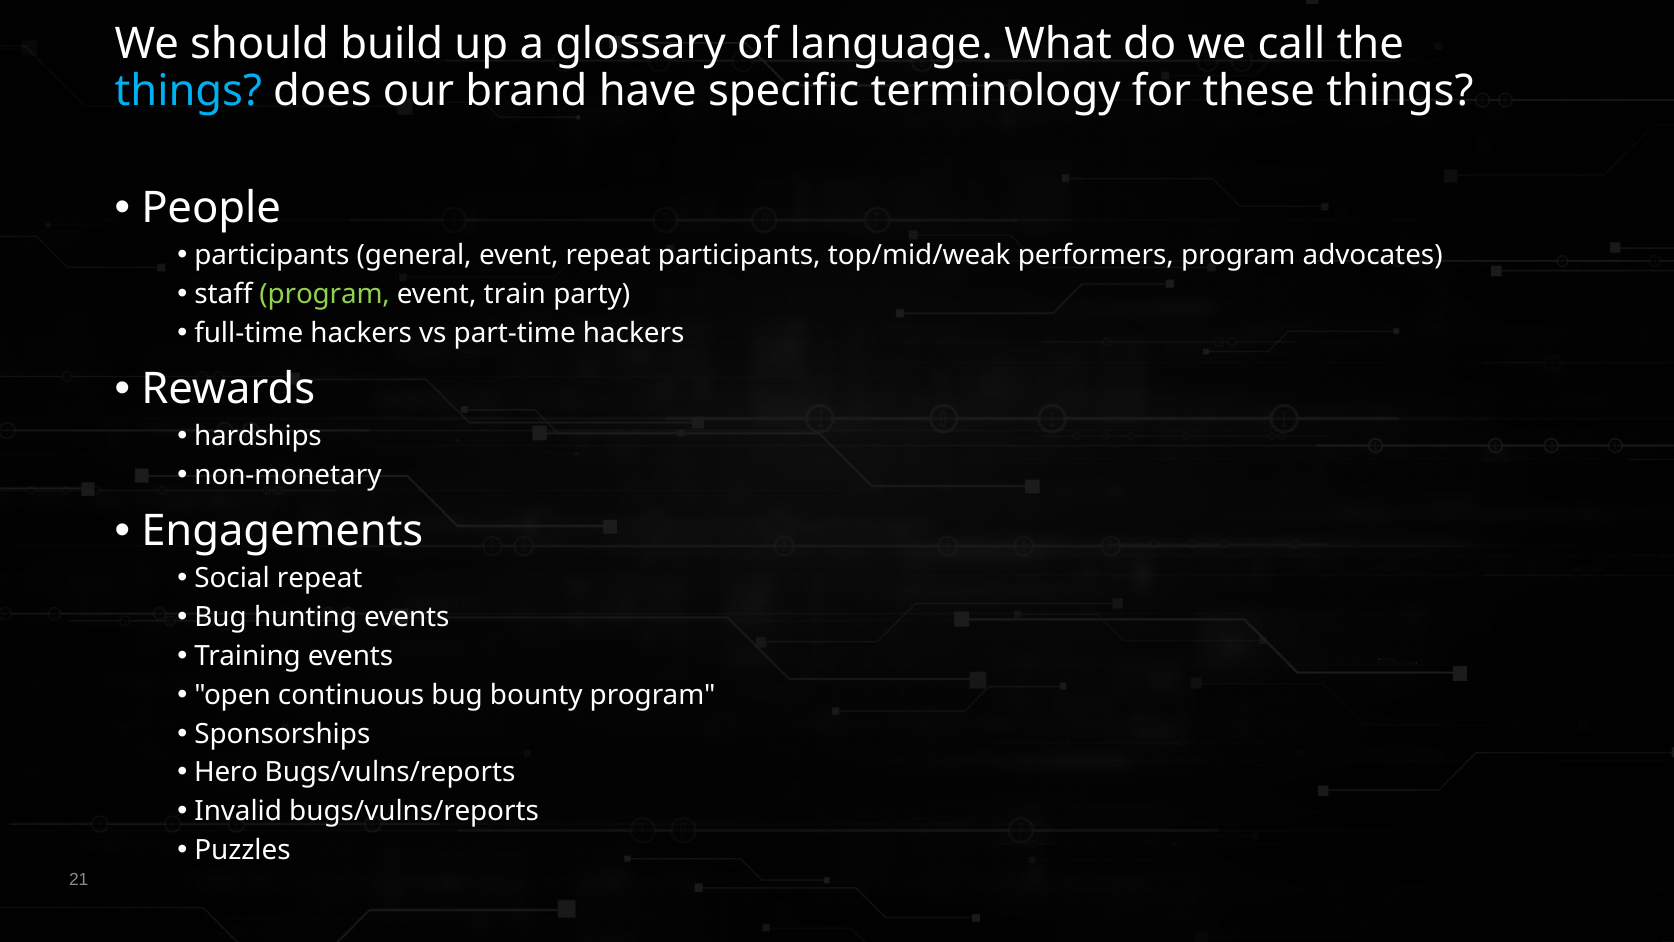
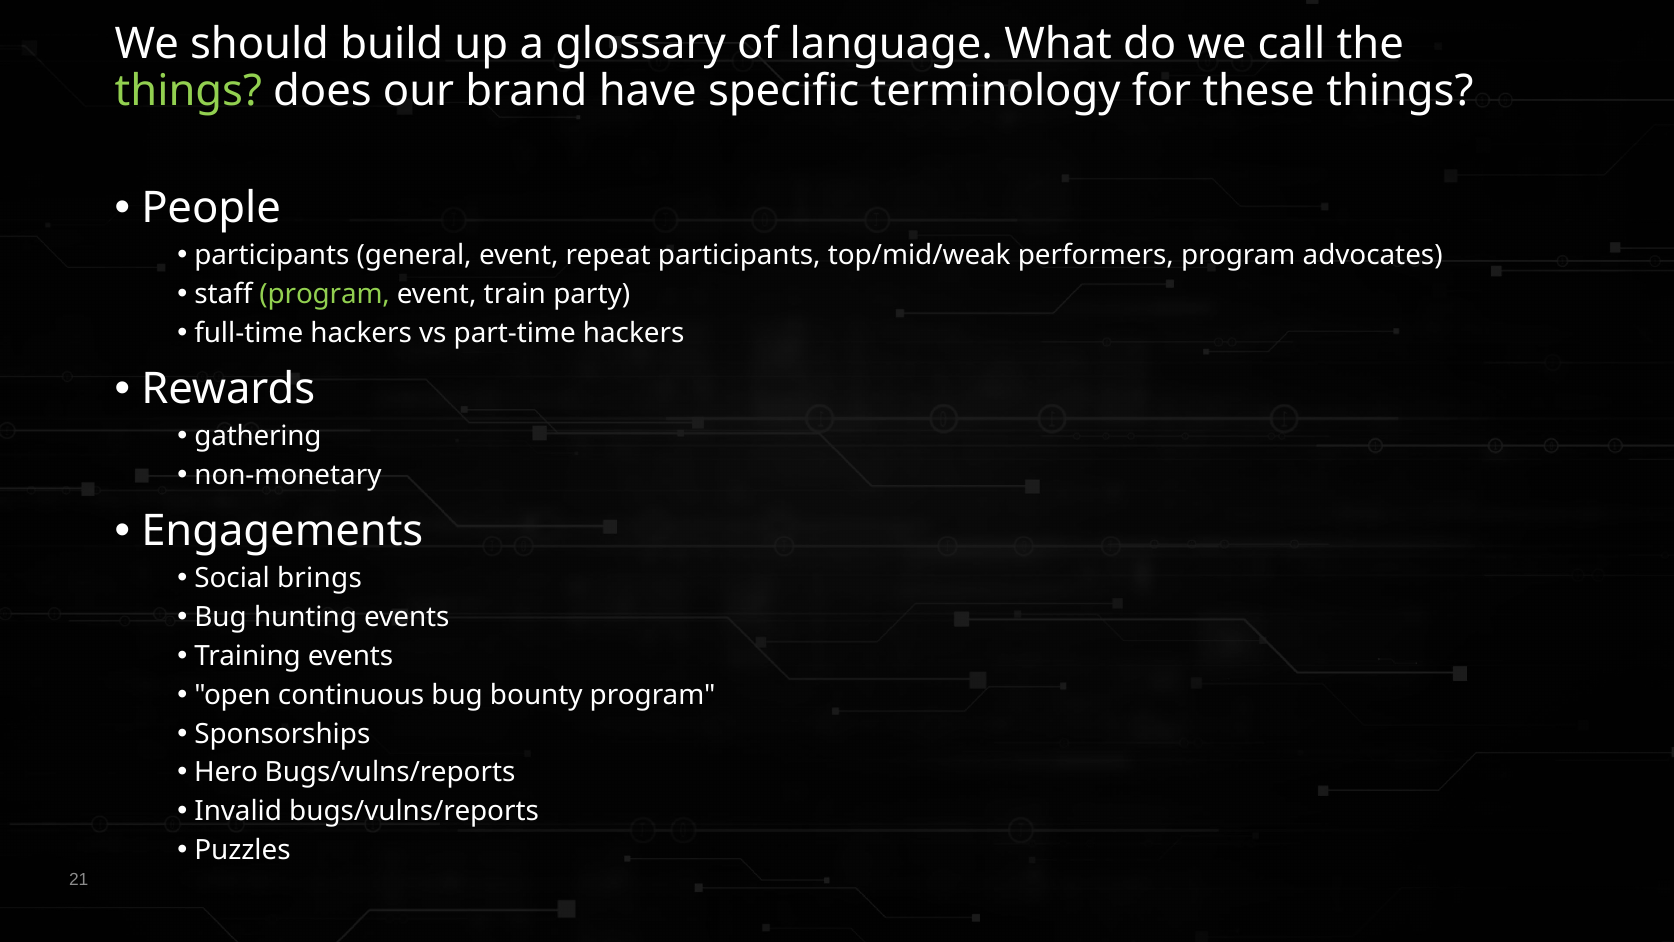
things at (188, 91) colour: light blue -> light green
hardships: hardships -> gathering
Social repeat: repeat -> brings
